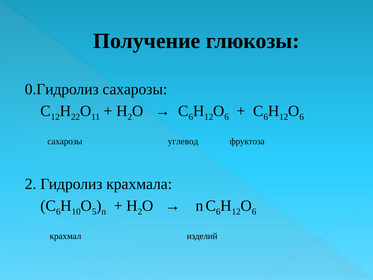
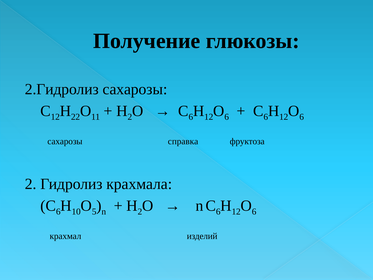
0.Гидролиз: 0.Гидролиз -> 2.Гидролиз
углевод: углевод -> справка
